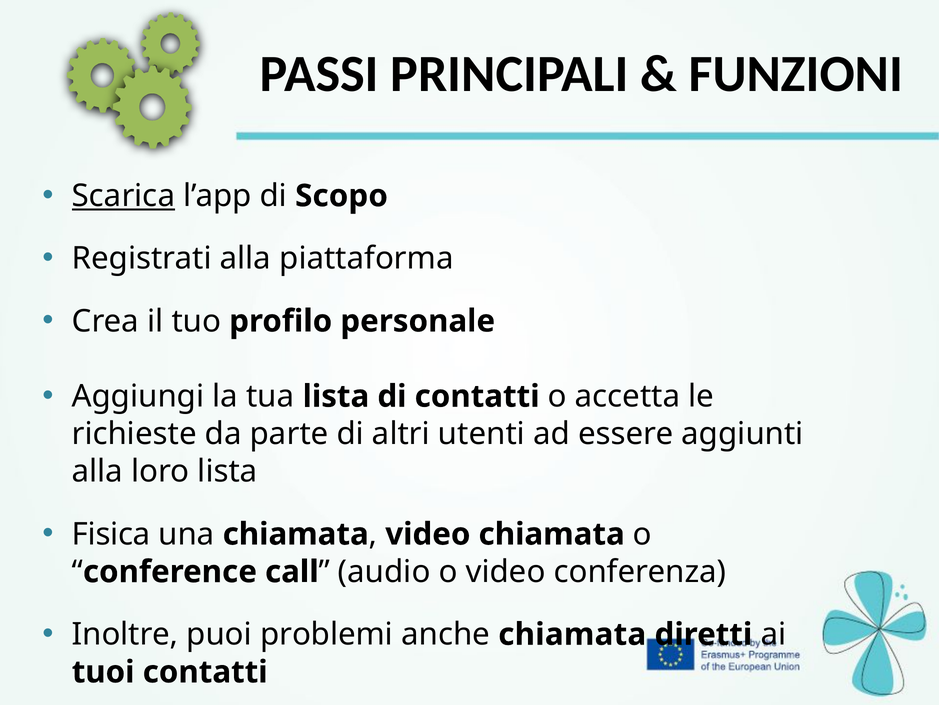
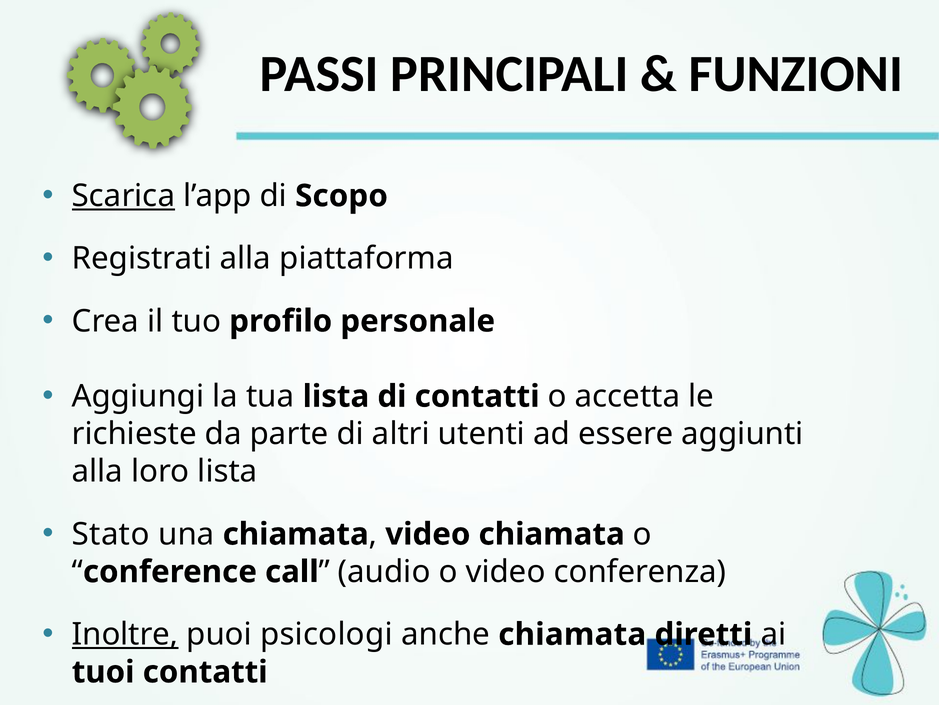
Fisica: Fisica -> Stato
Inoltre underline: none -> present
problemi: problemi -> psicologi
